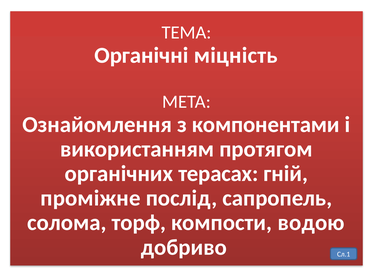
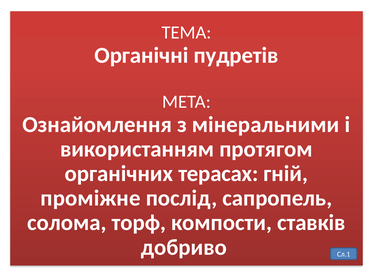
міцність: міцність -> пудретів
компонентами: компонентами -> мінеральними
водою: водою -> ставків
